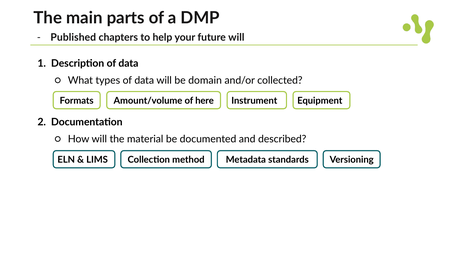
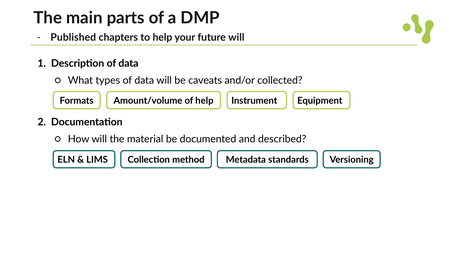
domain: domain -> caveats
of here: here -> help
